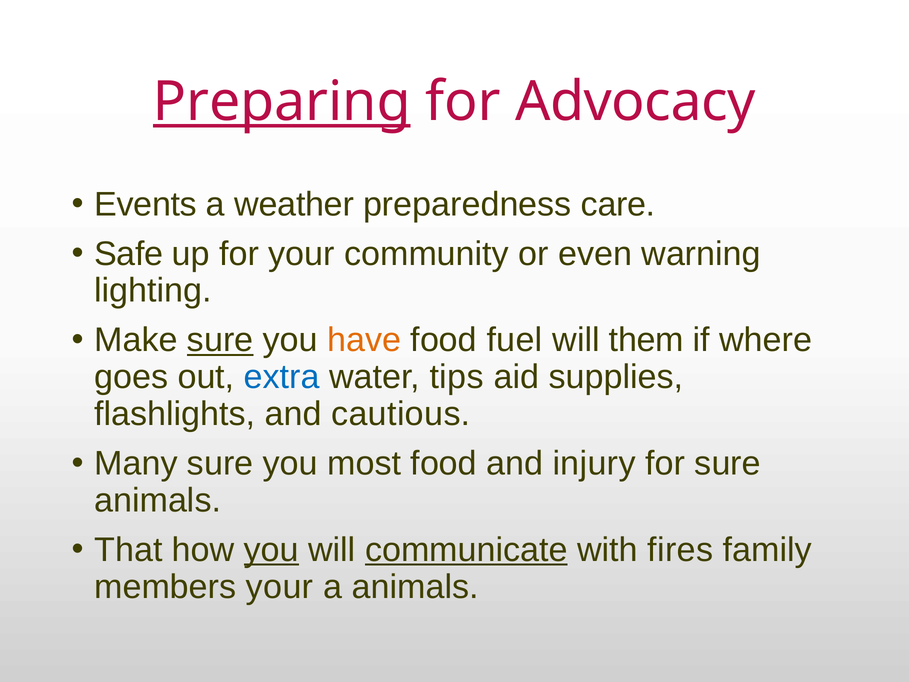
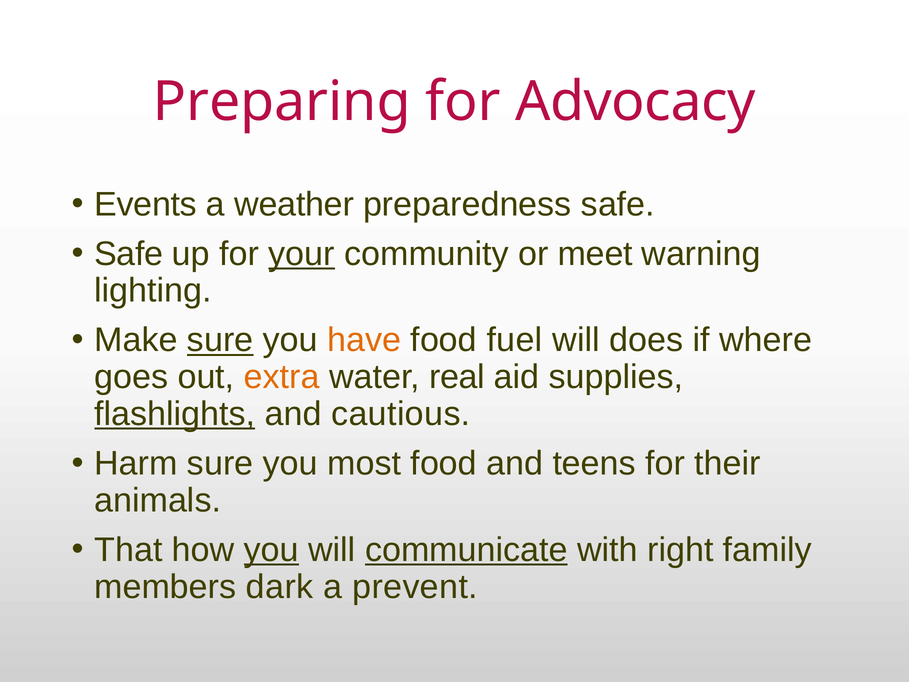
Preparing underline: present -> none
preparedness care: care -> safe
your at (302, 254) underline: none -> present
even: even -> meet
them: them -> does
extra colour: blue -> orange
tips: tips -> real
flashlights underline: none -> present
Many: Many -> Harm
injury: injury -> teens
for sure: sure -> their
fires: fires -> right
members your: your -> dark
a animals: animals -> prevent
